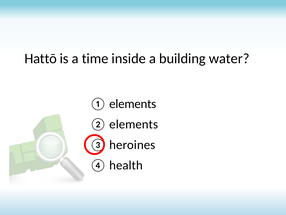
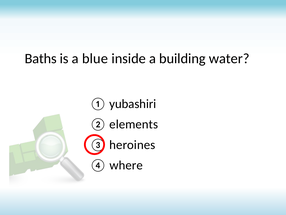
Hattō: Hattō -> Baths
time: time -> blue
① elements: elements -> yubashiri
health: health -> where
